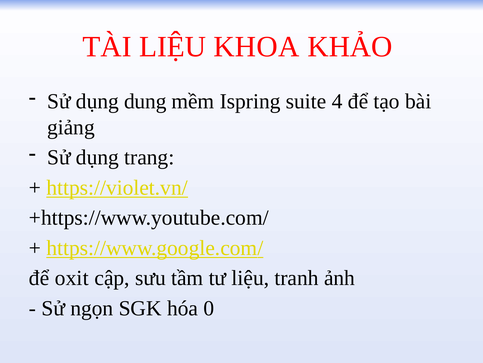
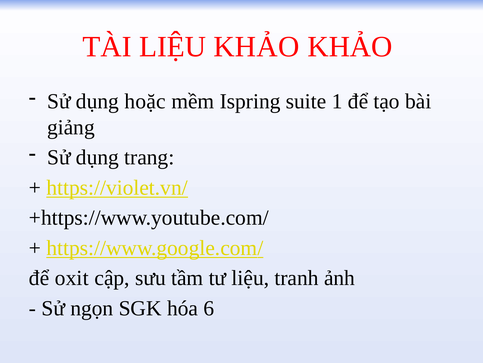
LIỆU KHOA: KHOA -> KHẢO
dung: dung -> hoặc
4: 4 -> 1
0: 0 -> 6
